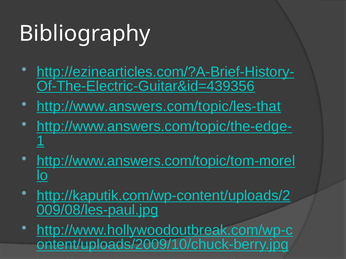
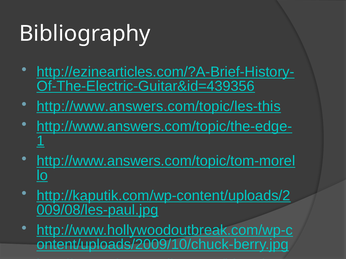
http://www.answers.com/topic/les-that: http://www.answers.com/topic/les-that -> http://www.answers.com/topic/les-this
